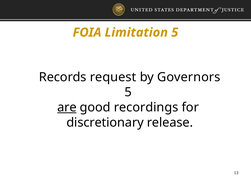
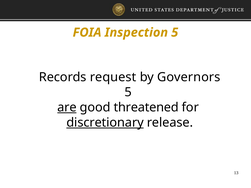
Limitation: Limitation -> Inspection
recordings: recordings -> threatened
discretionary underline: none -> present
